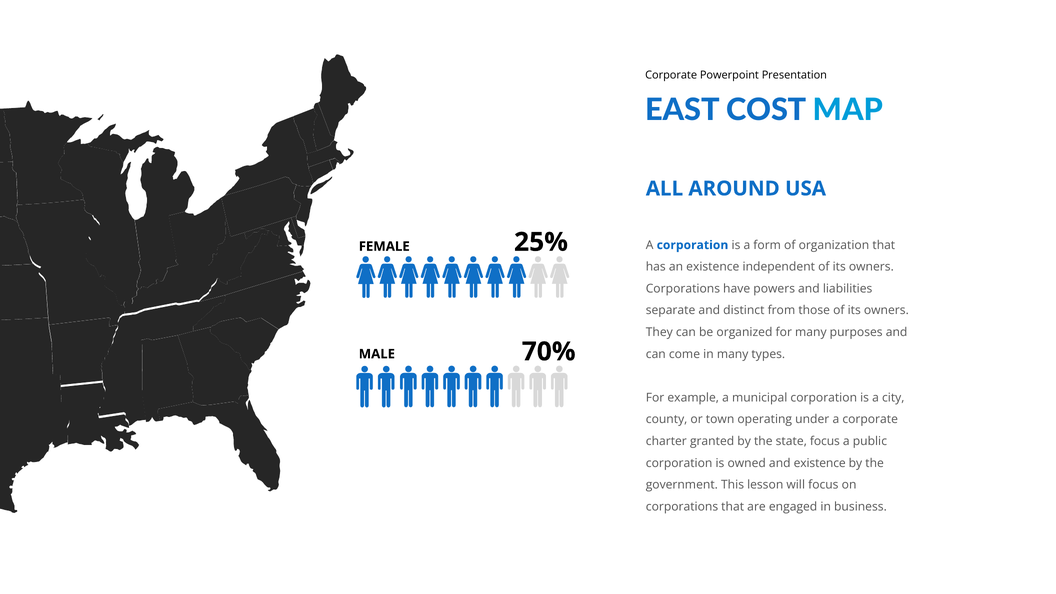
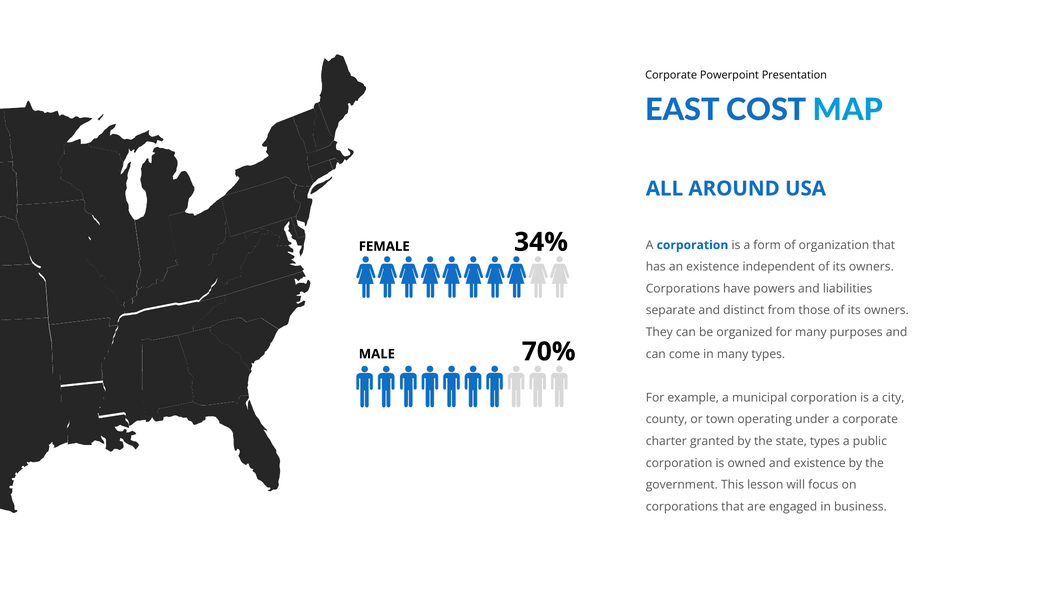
25%: 25% -> 34%
state focus: focus -> types
